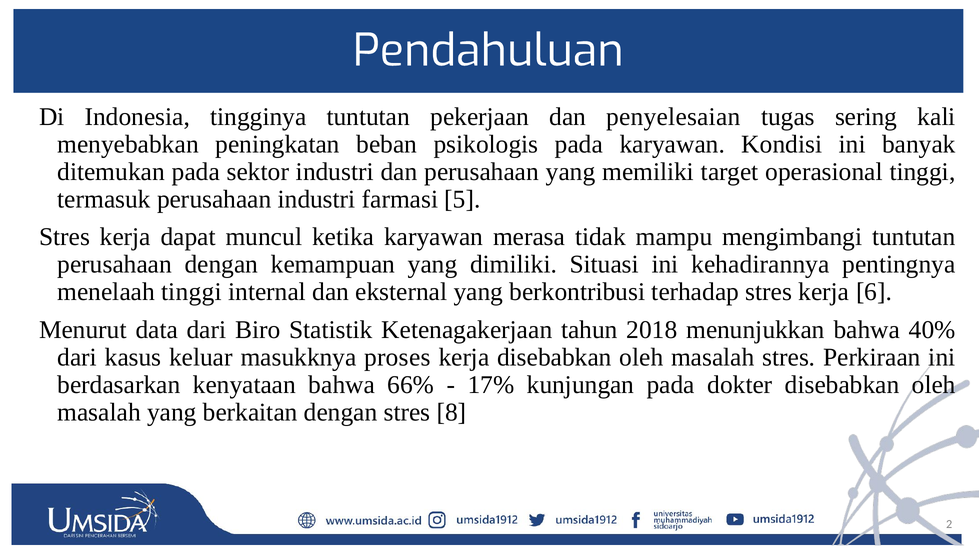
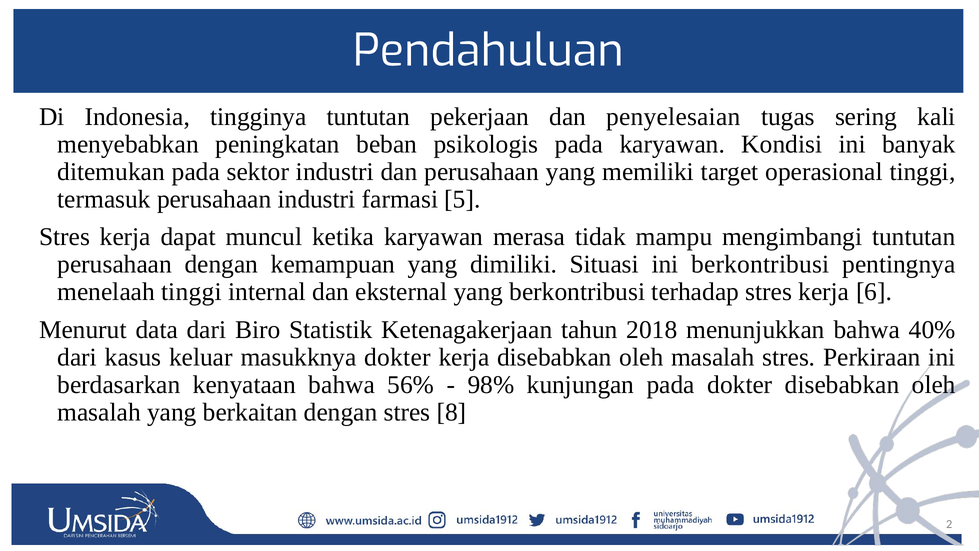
ini kehadirannya: kehadirannya -> berkontribusi
masukknya proses: proses -> dokter
66%: 66% -> 56%
17%: 17% -> 98%
